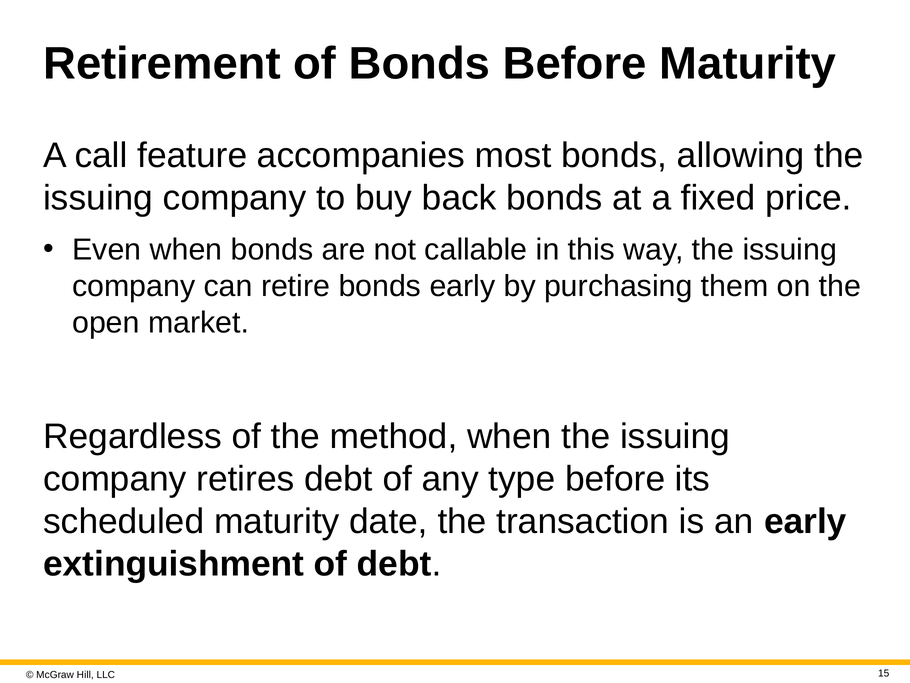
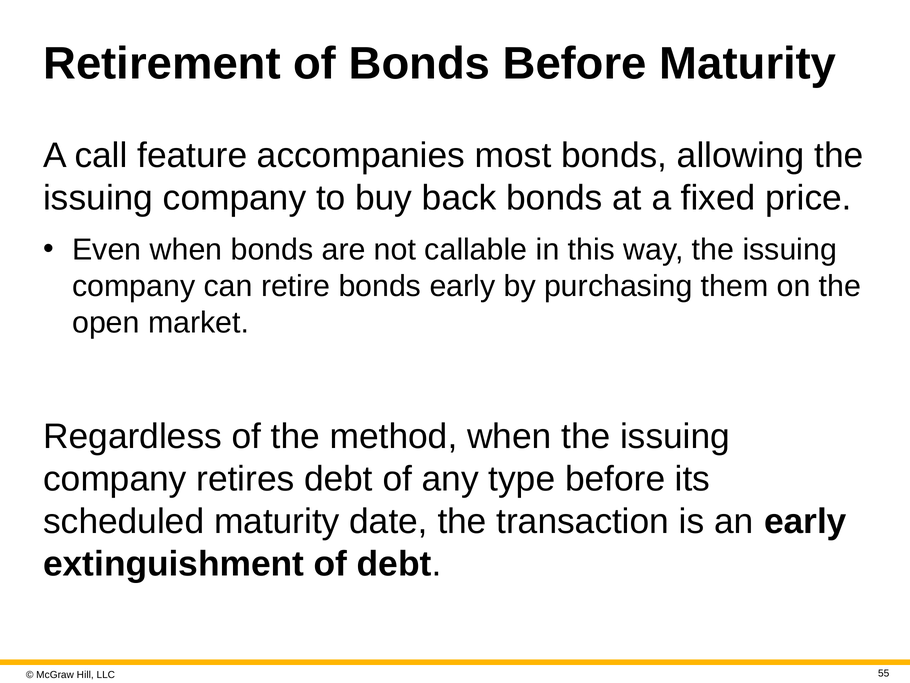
15: 15 -> 55
